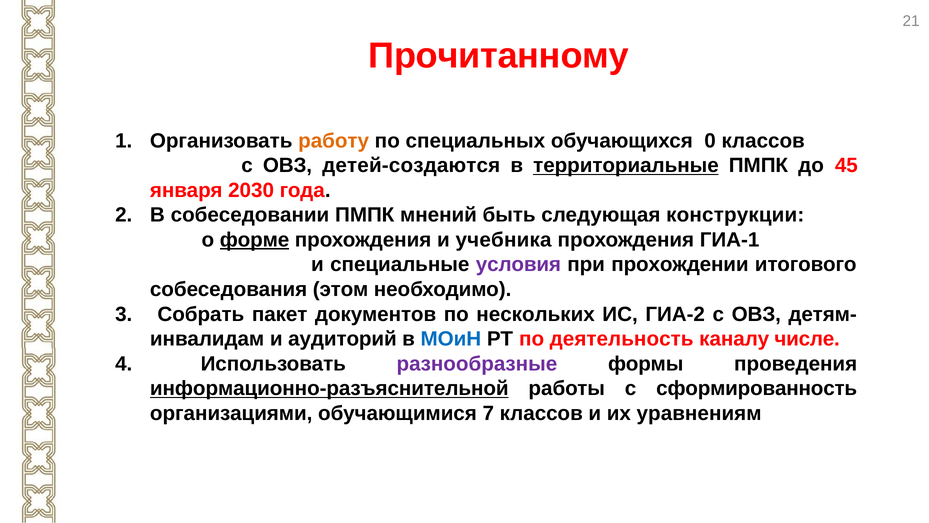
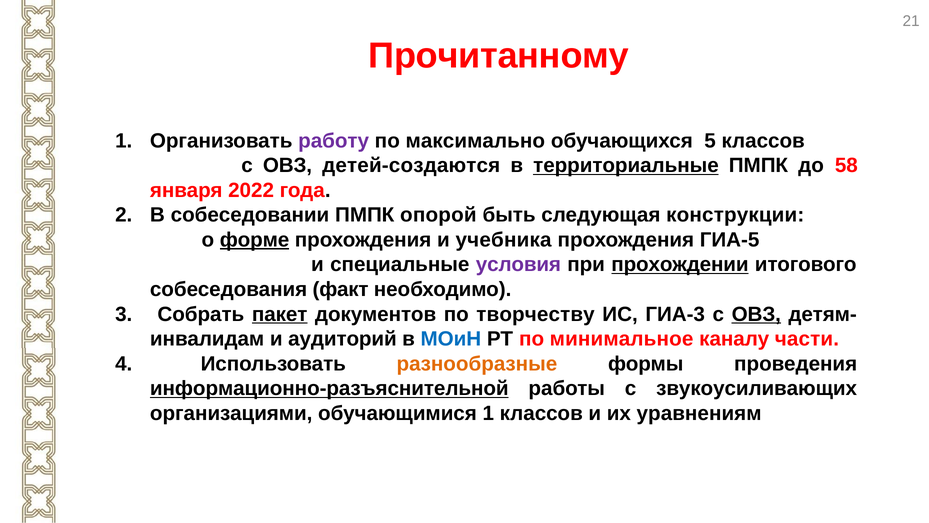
работу colour: orange -> purple
специальных: специальных -> максимально
0: 0 -> 5
45: 45 -> 58
2030: 2030 -> 2022
мнений: мнений -> опорой
ГИА-1: ГИА-1 -> ГИА-5
прохождении underline: none -> present
этом: этом -> факт
пакет underline: none -> present
нескольких: нескольких -> творчеству
ГИА-2: ГИА-2 -> ГИА-3
ОВЗ at (756, 314) underline: none -> present
деятельность: деятельность -> минимальное
числе: числе -> части
разнообразные colour: purple -> orange
сформированность: сформированность -> звукоусиливающих
обучающимися 7: 7 -> 1
